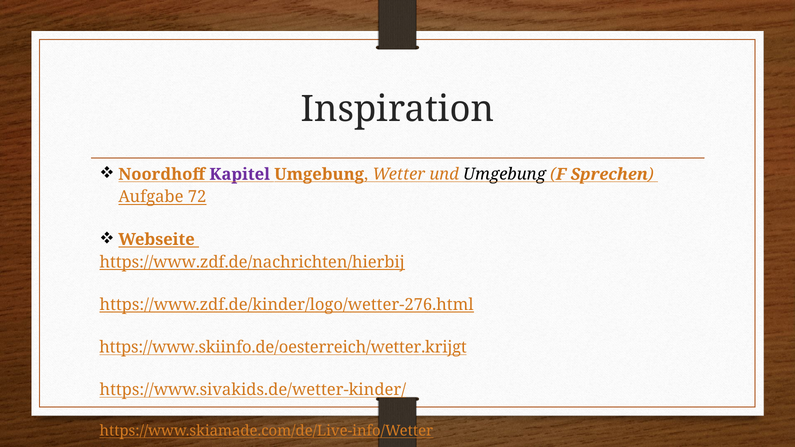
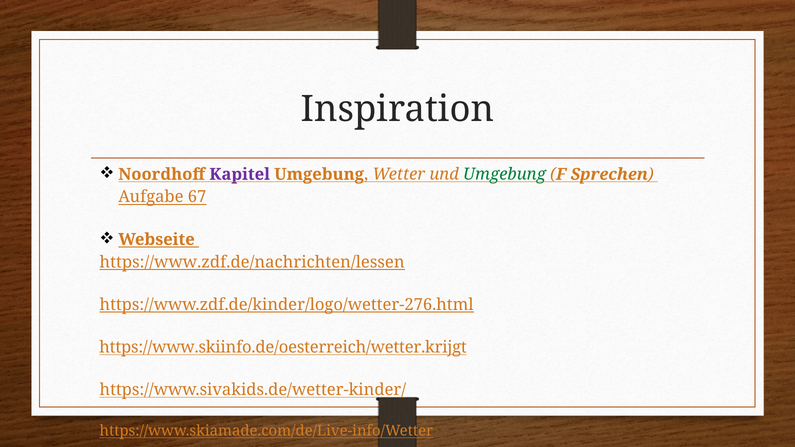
Umgebung at (504, 174) colour: black -> green
72: 72 -> 67
https://www.zdf.de/nachrichten/hierbij: https://www.zdf.de/nachrichten/hierbij -> https://www.zdf.de/nachrichten/lessen
